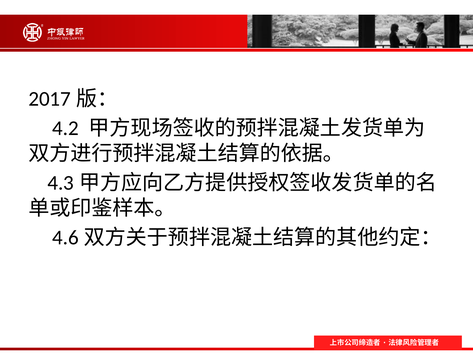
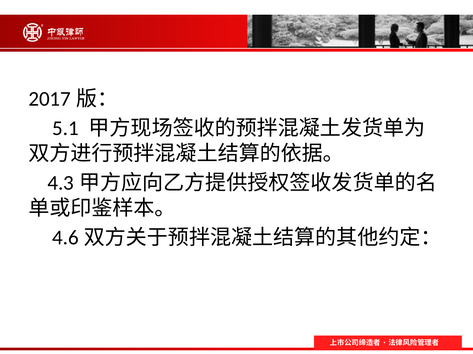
4.2: 4.2 -> 5.1
